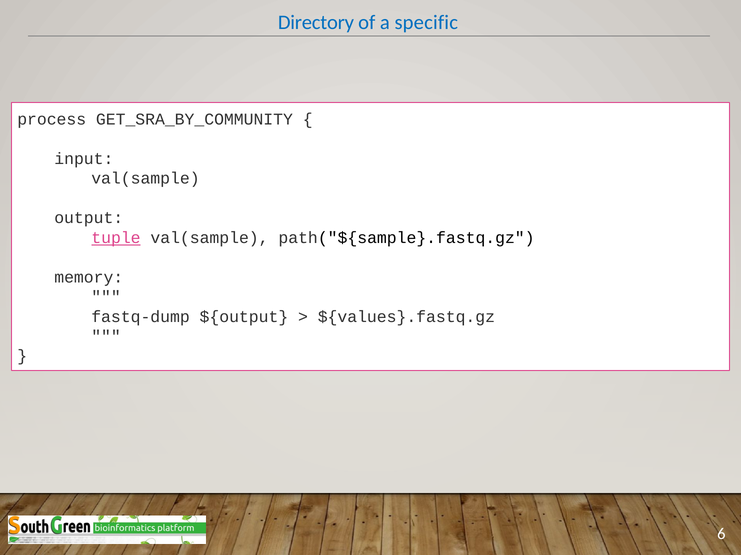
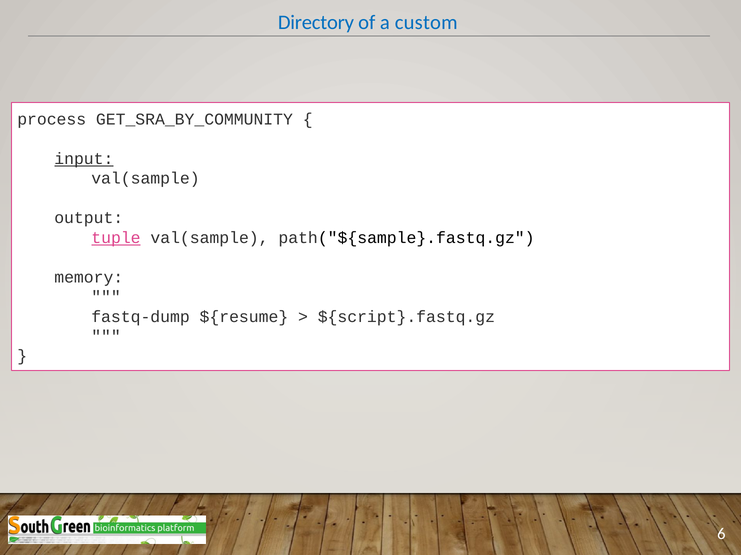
specific: specific -> custom
input underline: none -> present
${output: ${output -> ${resume
${values}.fastq.gz: ${values}.fastq.gz -> ${script}.fastq.gz
